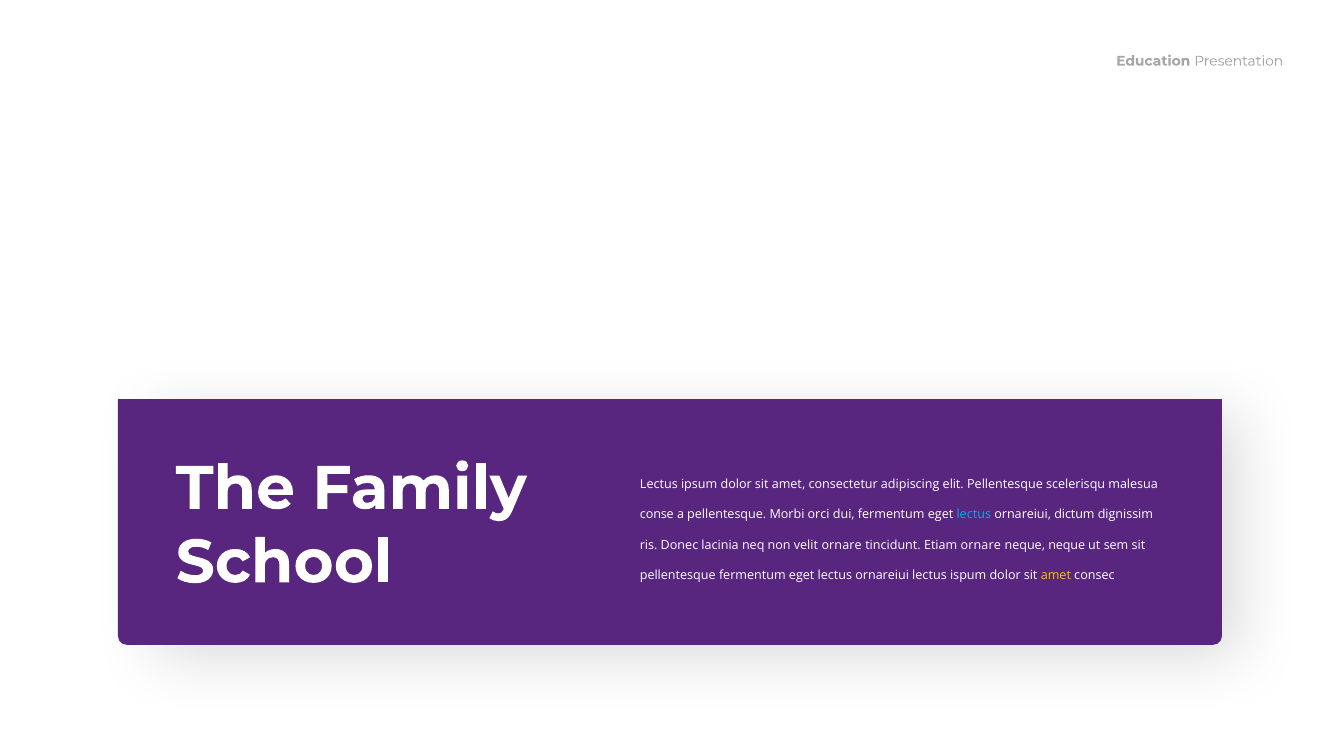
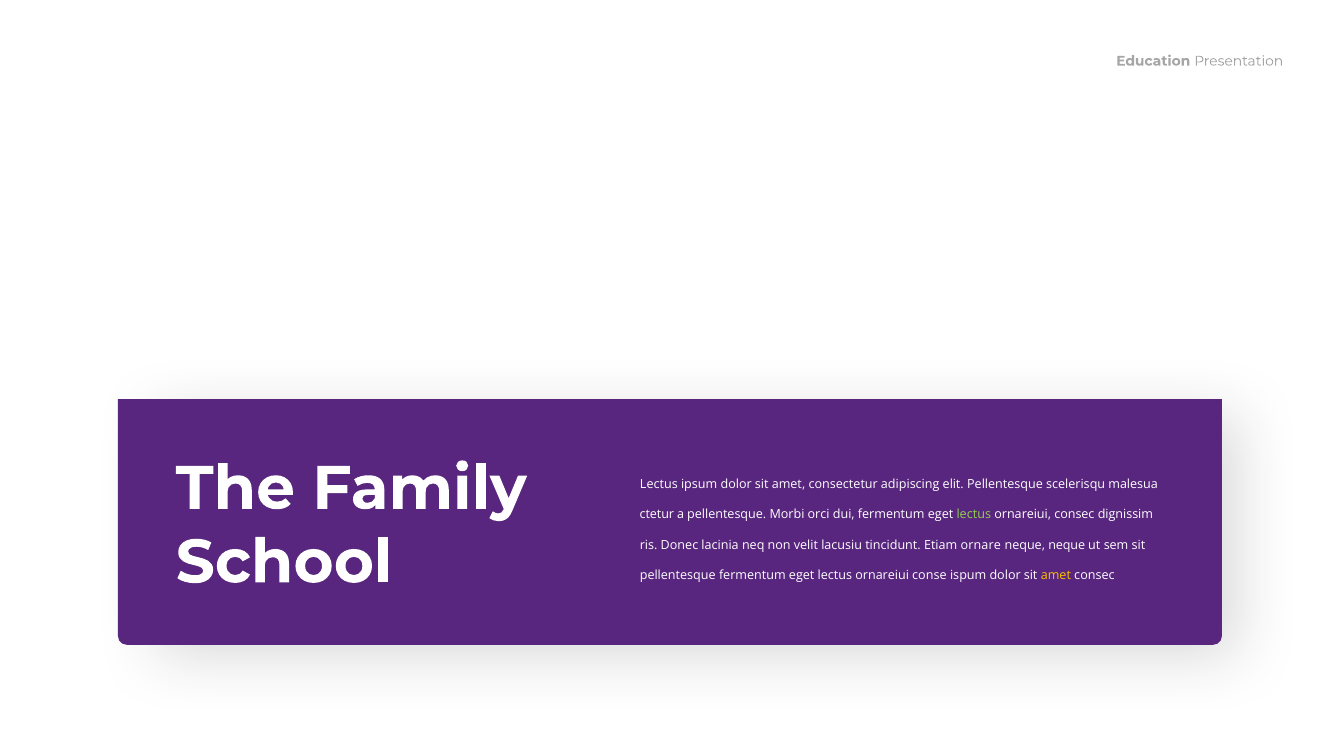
conse: conse -> ctetur
lectus at (974, 514) colour: light blue -> light green
ornareiui dictum: dictum -> consec
velit ornare: ornare -> lacusiu
ornareiui lectus: lectus -> conse
